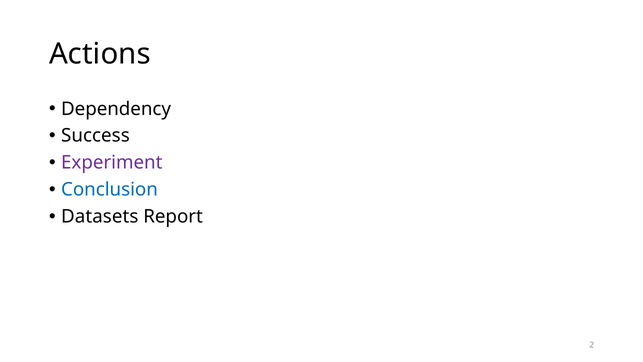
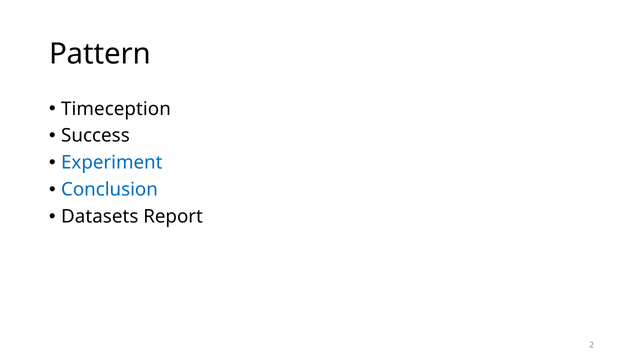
Actions: Actions -> Pattern
Dependency: Dependency -> Timeception
Experiment colour: purple -> blue
